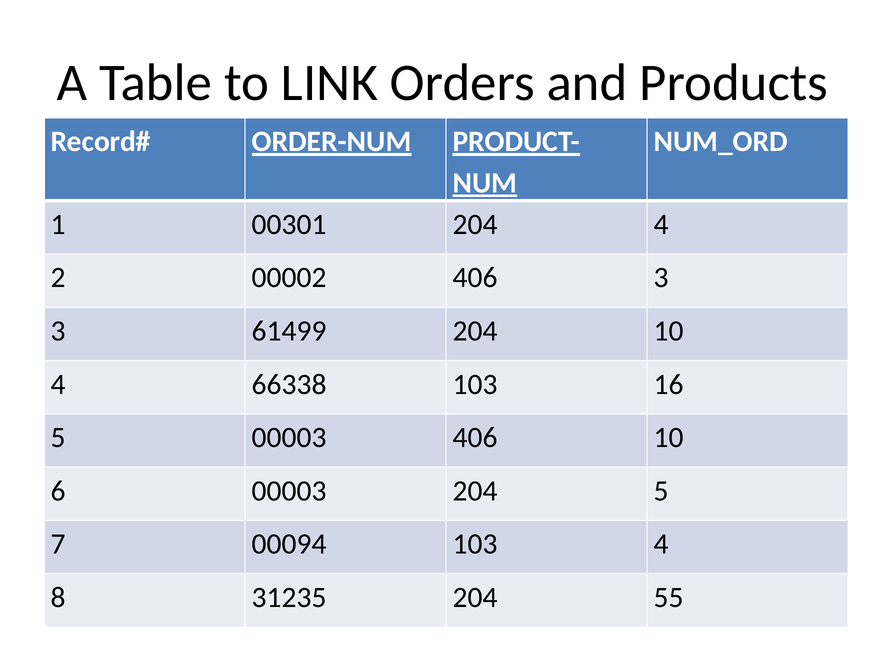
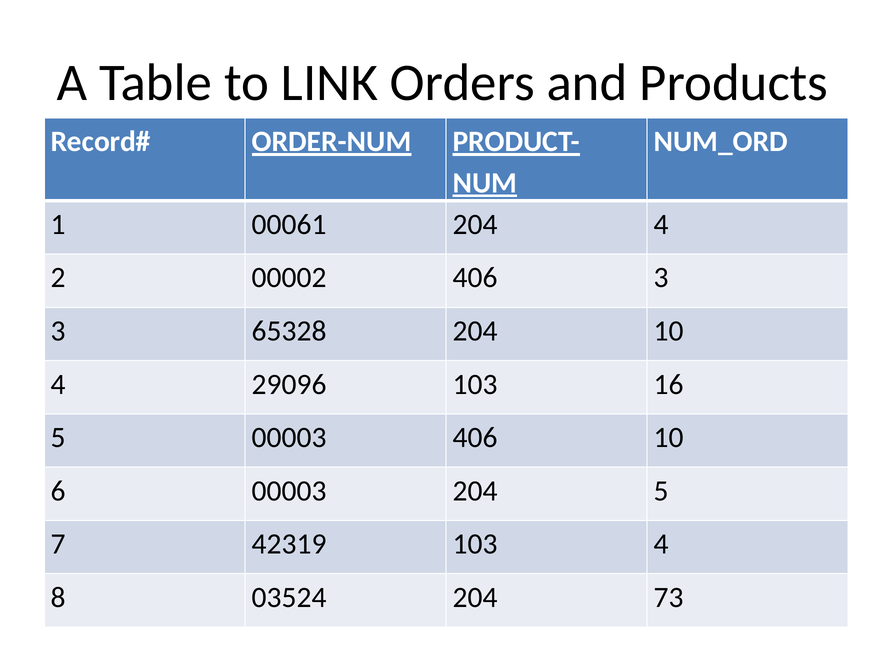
00301: 00301 -> 00061
61499: 61499 -> 65328
66338: 66338 -> 29096
00094: 00094 -> 42319
31235: 31235 -> 03524
55: 55 -> 73
